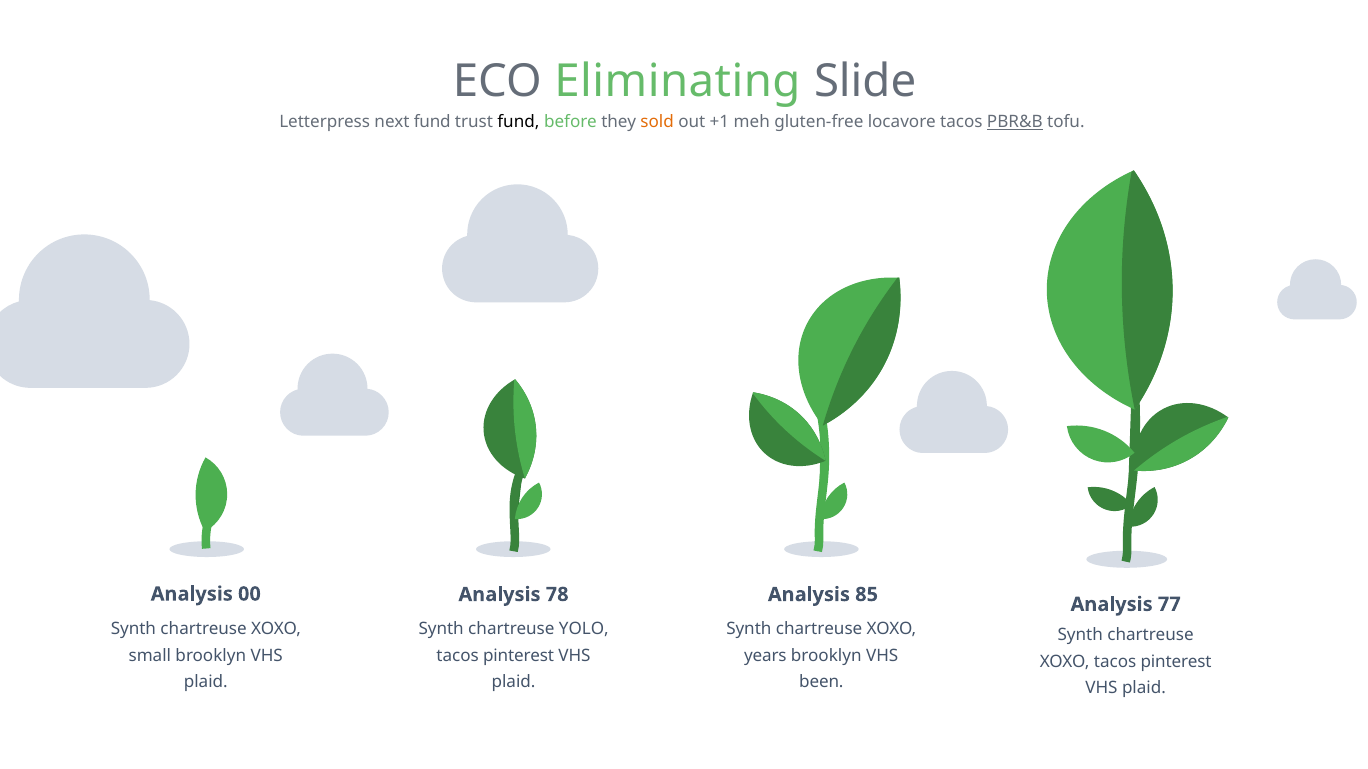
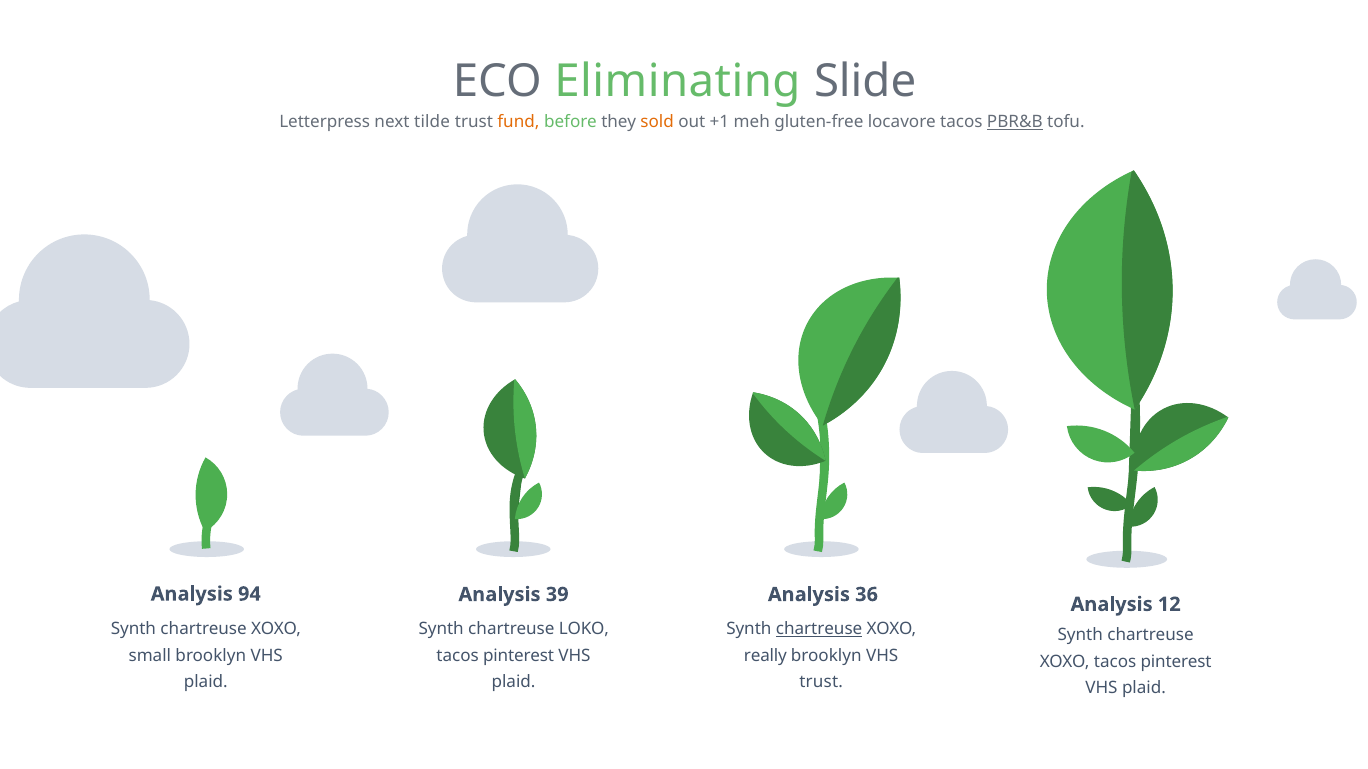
next fund: fund -> tilde
fund at (518, 122) colour: black -> orange
00: 00 -> 94
78: 78 -> 39
85: 85 -> 36
77: 77 -> 12
YOLO: YOLO -> LOKO
chartreuse at (819, 629) underline: none -> present
years: years -> really
been at (821, 683): been -> trust
